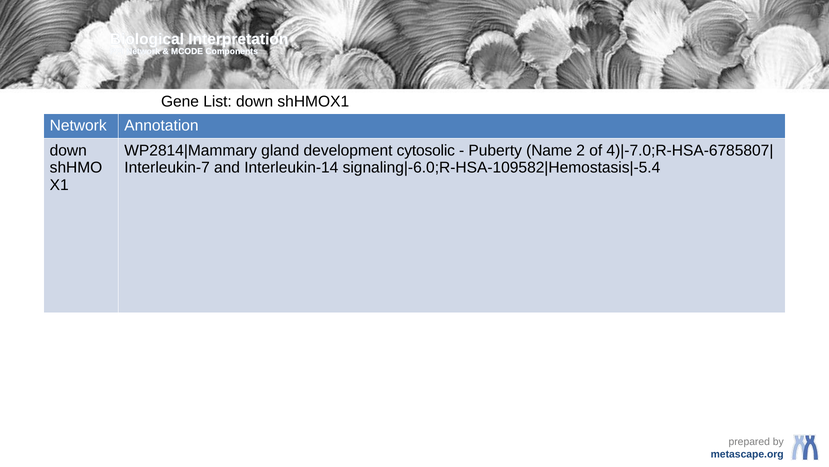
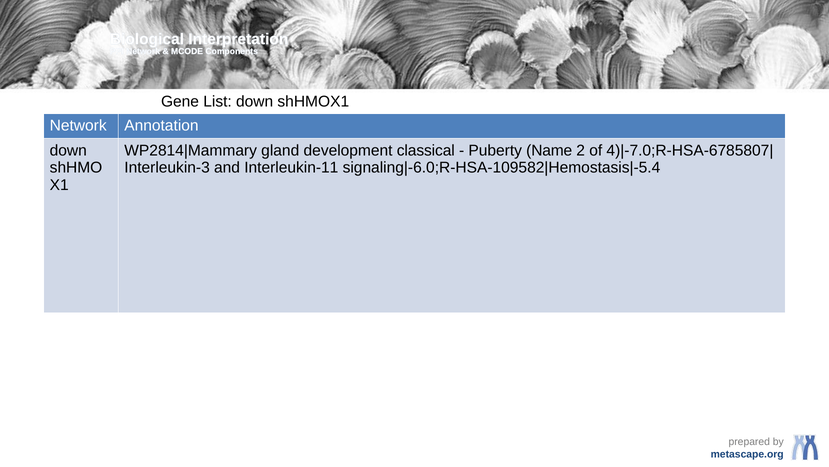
cytosolic: cytosolic -> classical
Interleukin-7: Interleukin-7 -> Interleukin-3
Interleukin-14: Interleukin-14 -> Interleukin-11
